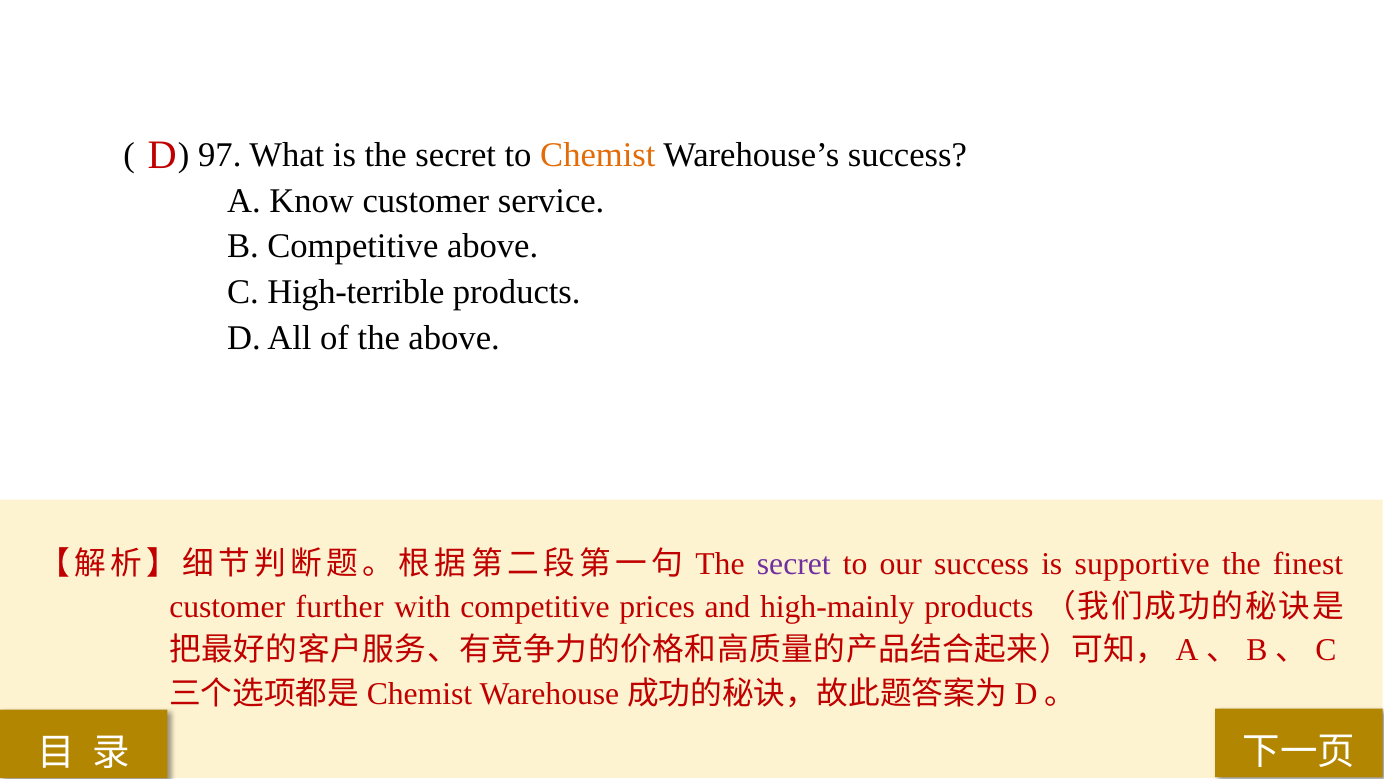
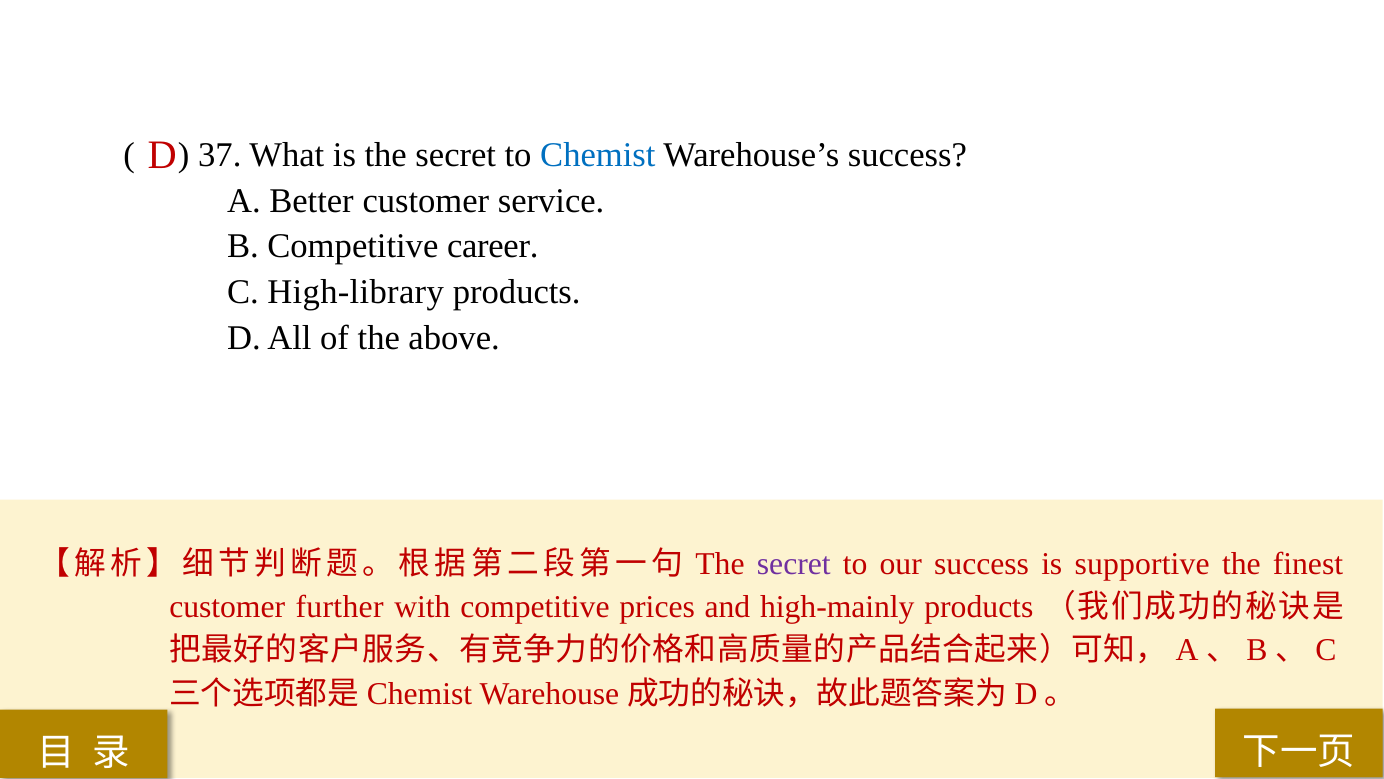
97: 97 -> 37
Chemist colour: orange -> blue
Know: Know -> Better
Competitive above: above -> career
High-terrible: High-terrible -> High-library
